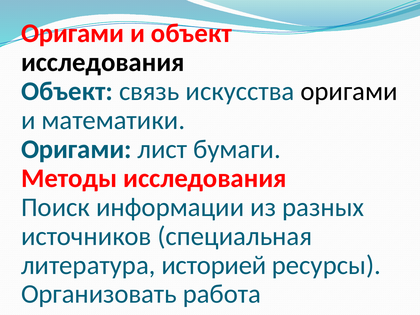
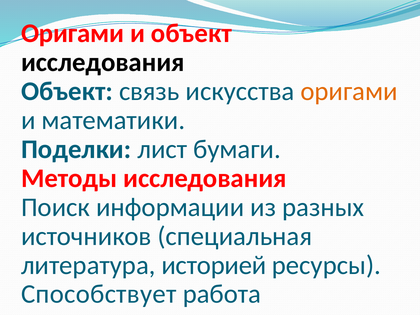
оригами at (349, 91) colour: black -> orange
Оригами at (76, 149): Оригами -> Поделки
Организовать: Организовать -> Способствует
